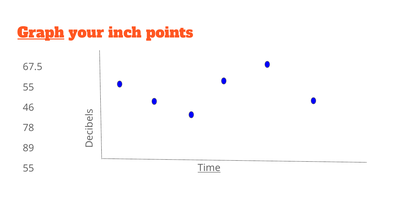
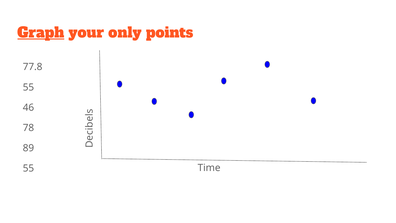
inch: inch -> only
67.5: 67.5 -> 77.8
Time underline: present -> none
